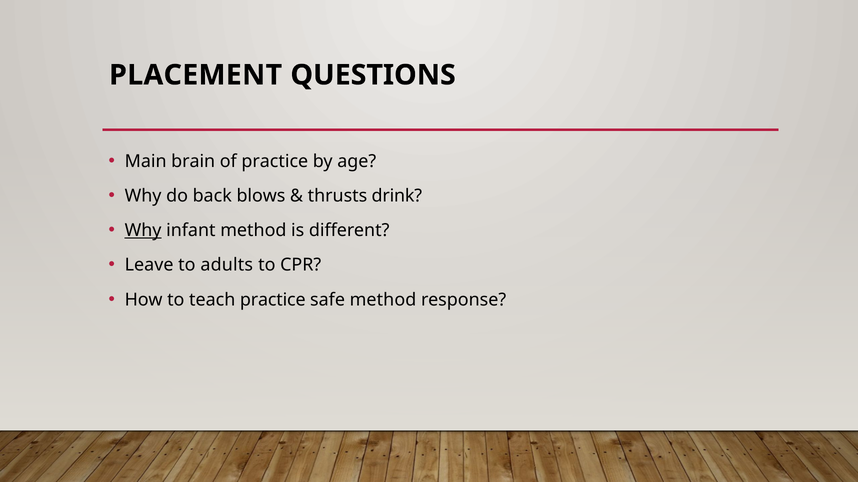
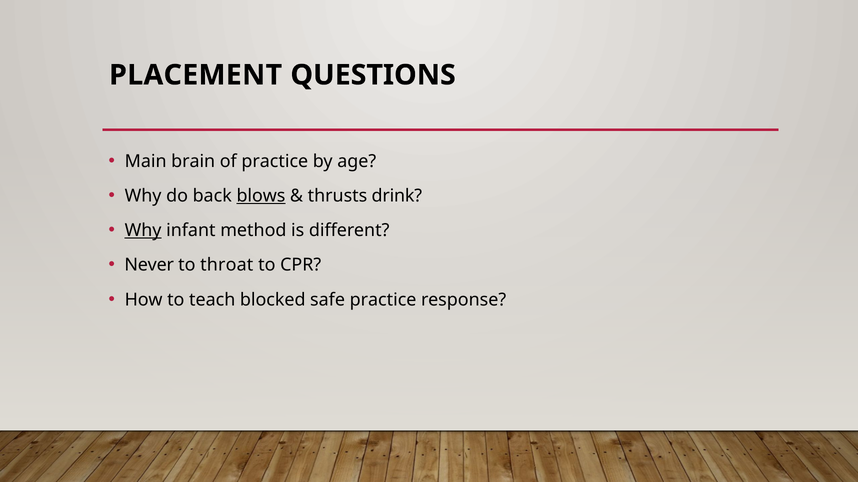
blows underline: none -> present
Leave: Leave -> Never
adults: adults -> throat
teach practice: practice -> blocked
safe method: method -> practice
